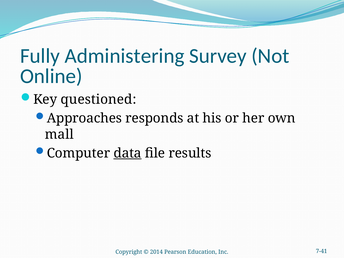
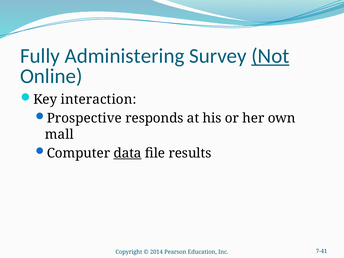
Not underline: none -> present
questioned: questioned -> interaction
Approaches: Approaches -> Prospective
